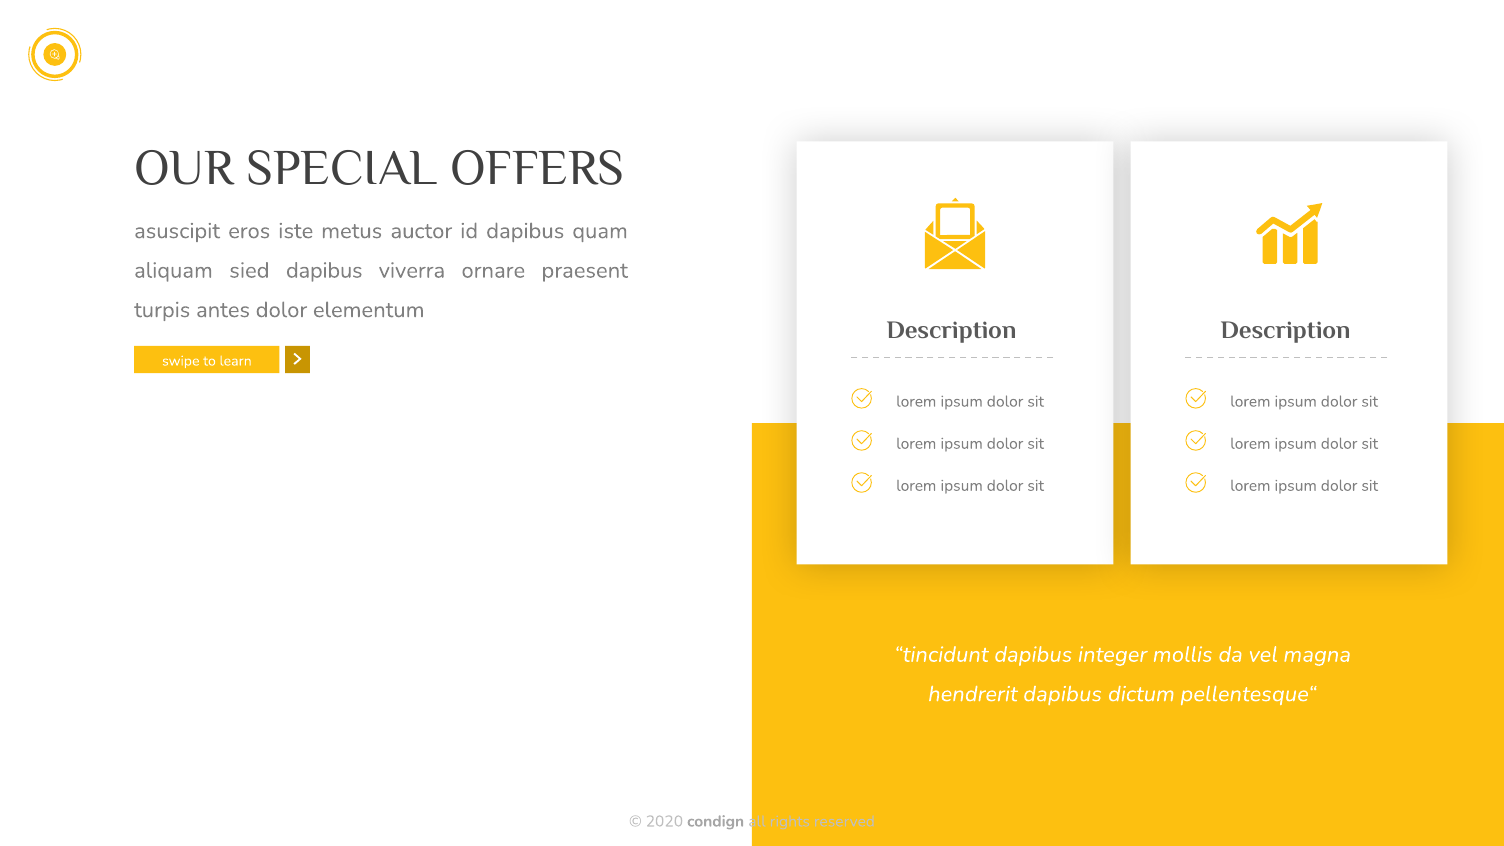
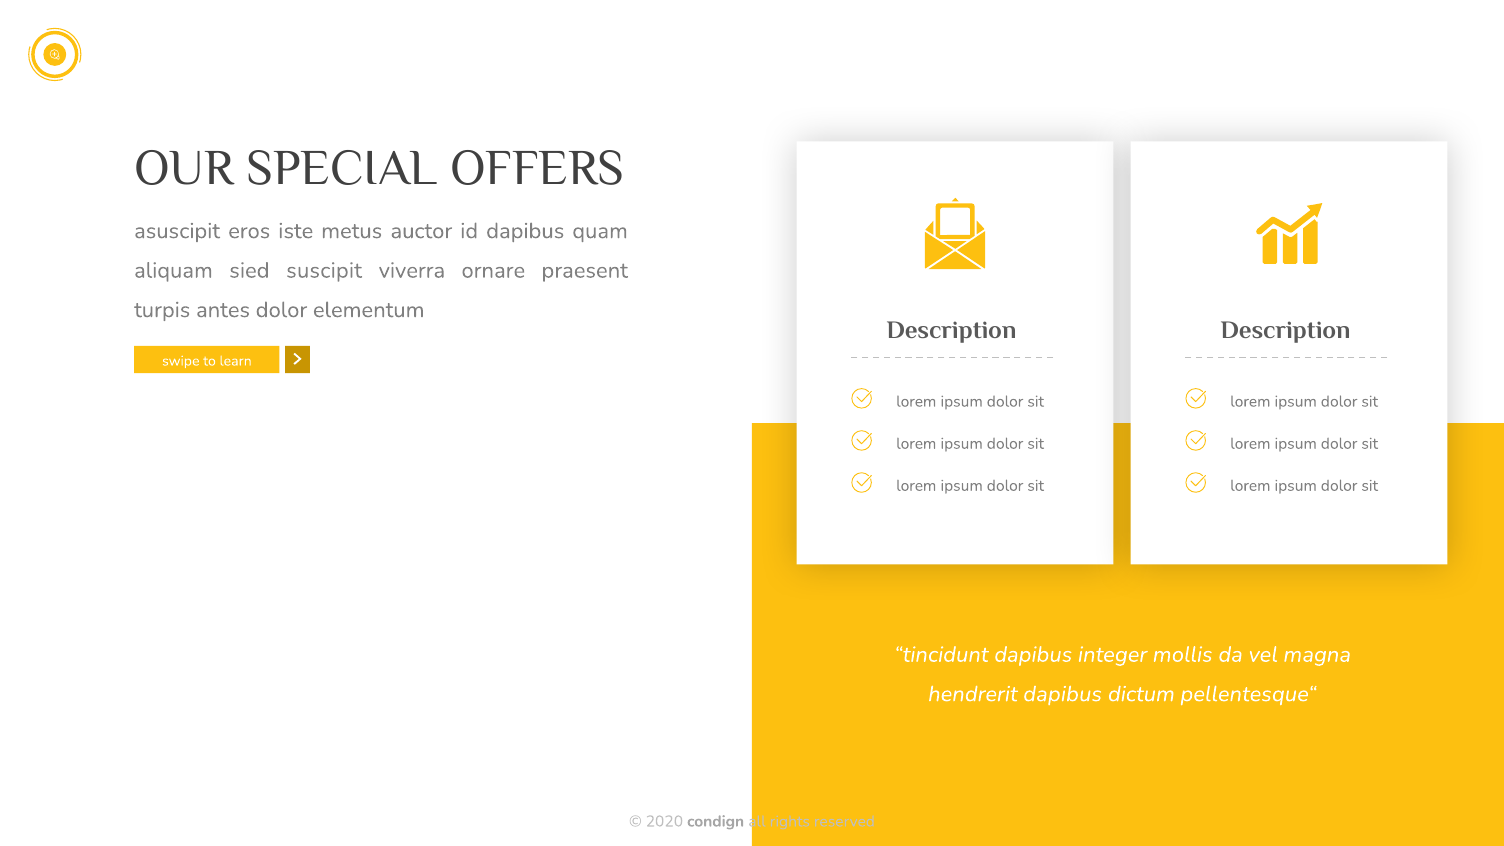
sied dapibus: dapibus -> suscipit
